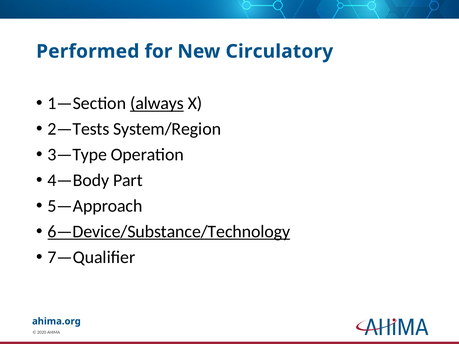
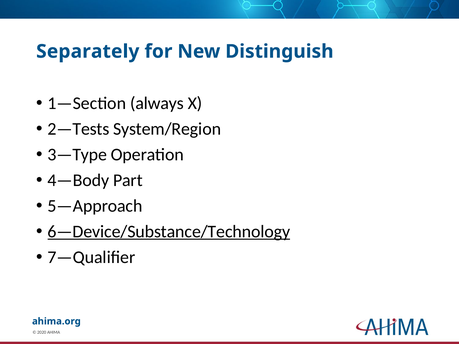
Performed: Performed -> Separately
Circulatory: Circulatory -> Distinguish
always underline: present -> none
